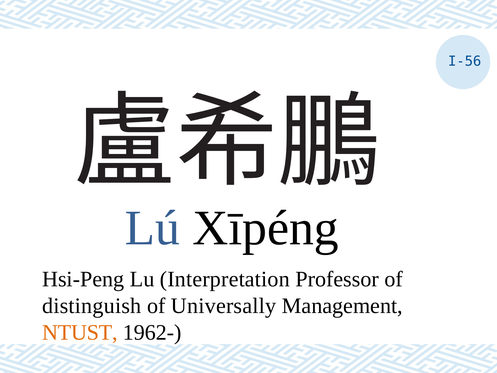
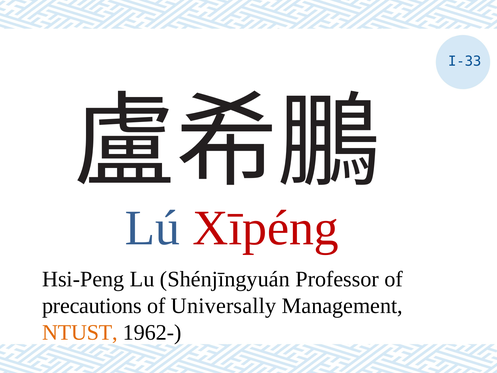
I-56: I-56 -> I-33
Xīpéng colour: black -> red
Interpretation: Interpretation -> Shénjīngyuán
distinguish: distinguish -> precautions
